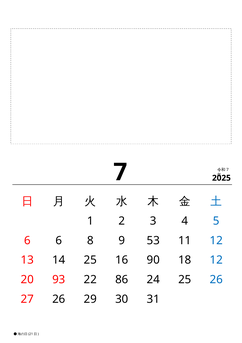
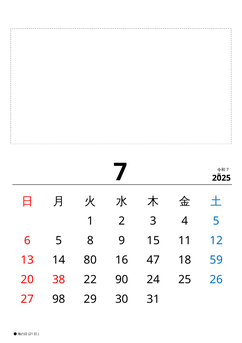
6 6: 6 -> 5
53: 53 -> 15
14 25: 25 -> 80
90: 90 -> 47
18 12: 12 -> 59
93: 93 -> 38
86: 86 -> 90
27 26: 26 -> 98
